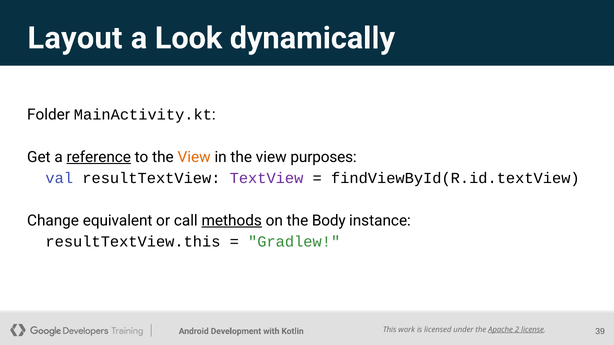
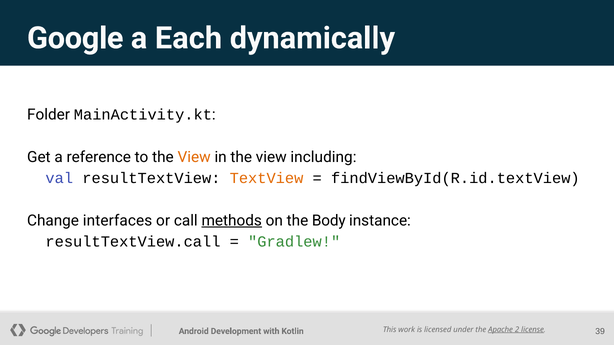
Layout: Layout -> Google
Look: Look -> Each
reference underline: present -> none
purposes: purposes -> including
TextView colour: purple -> orange
equivalent: equivalent -> interfaces
resultTextView.this: resultTextView.this -> resultTextView.call
